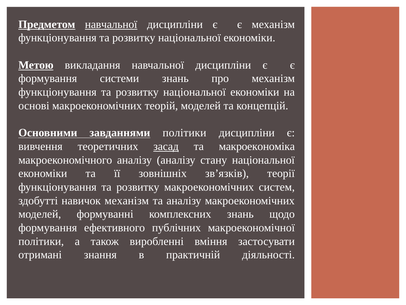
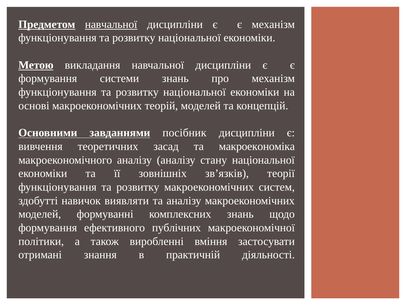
завданнями політики: політики -> посібник
засад underline: present -> none
навичок механізм: механізм -> виявляти
